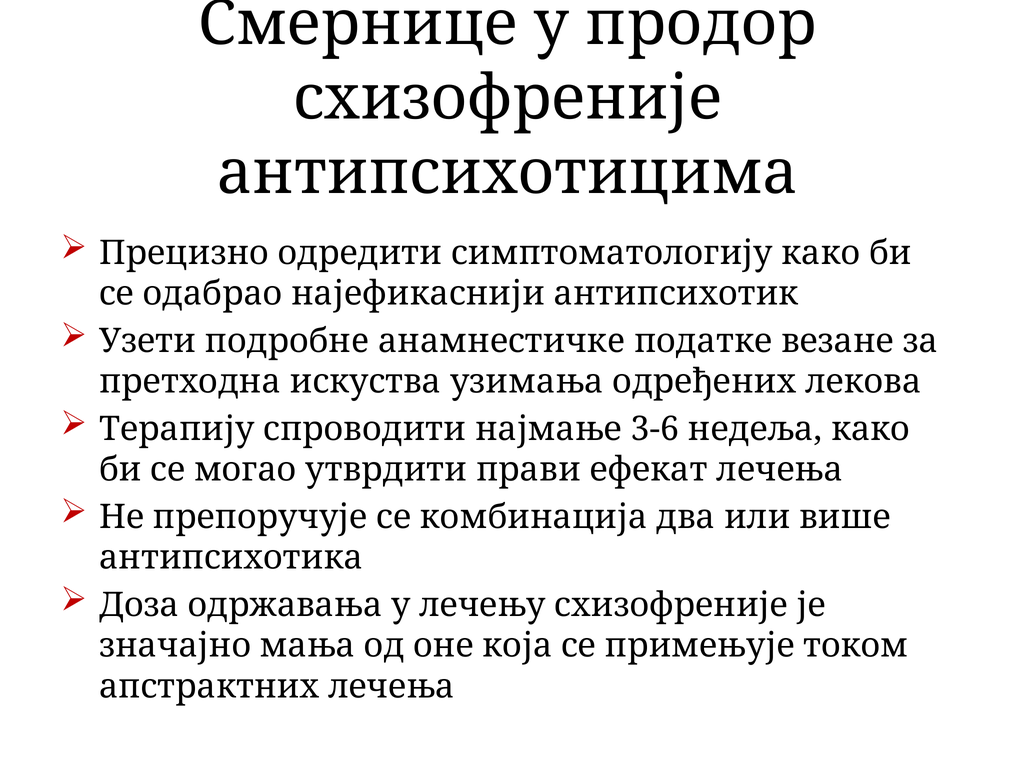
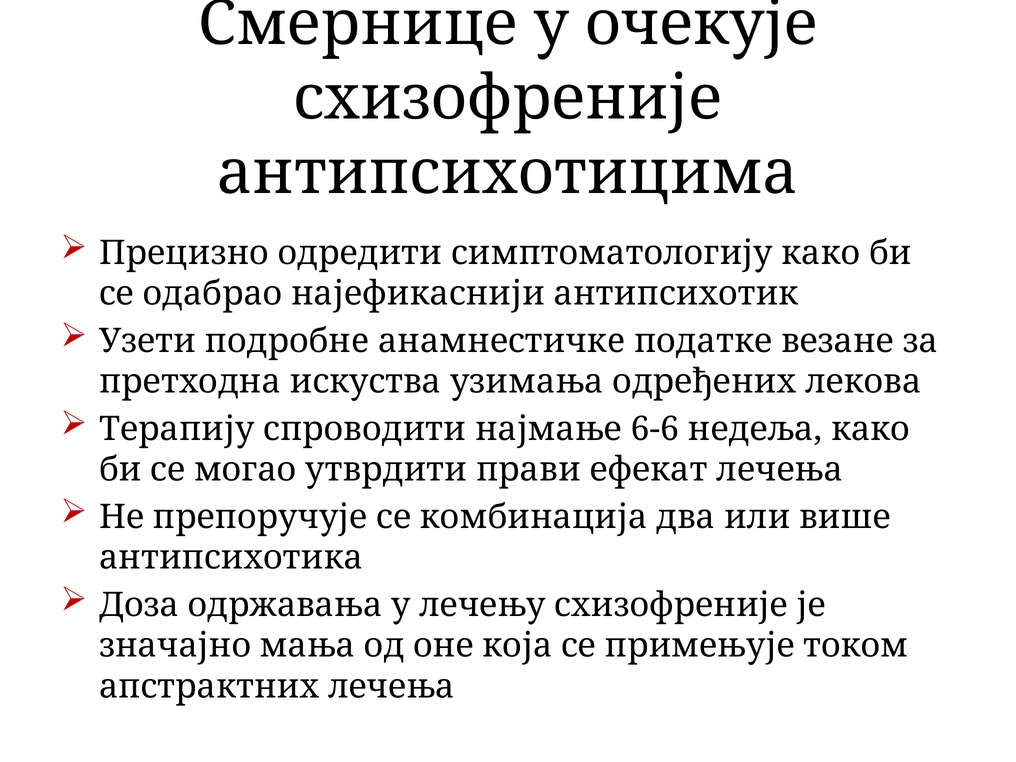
продор: продор -> очекује
3-6: 3-6 -> 6-6
